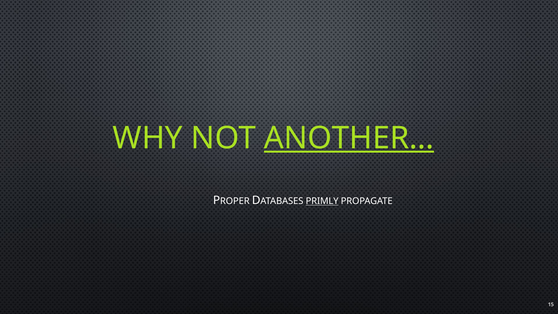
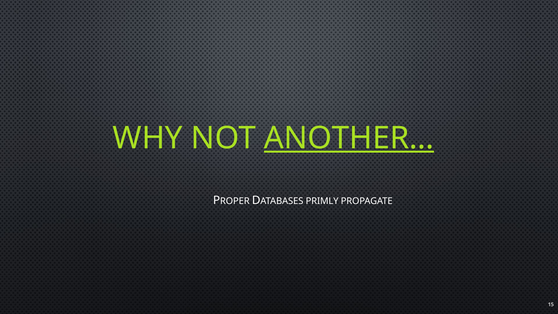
PRIMLY underline: present -> none
